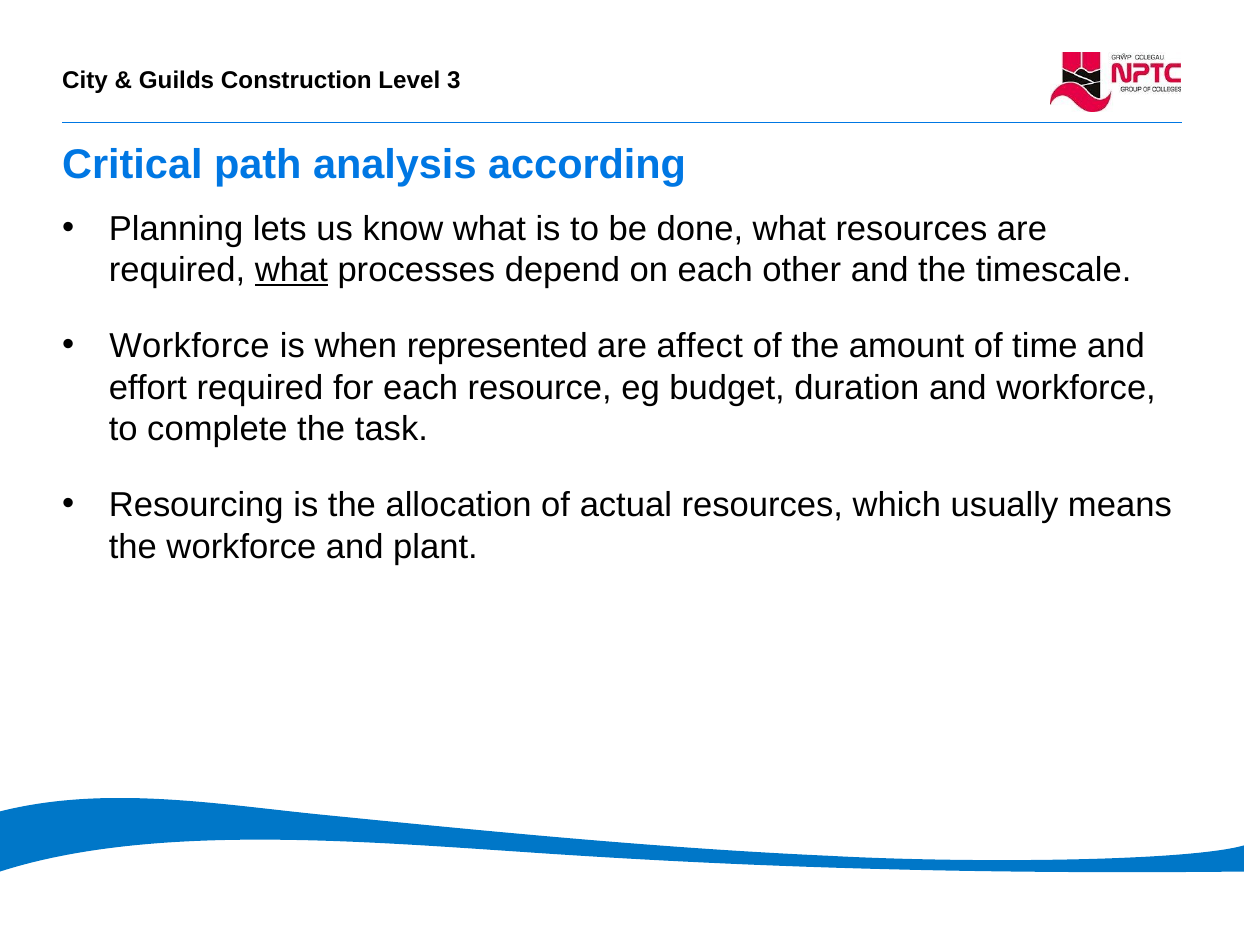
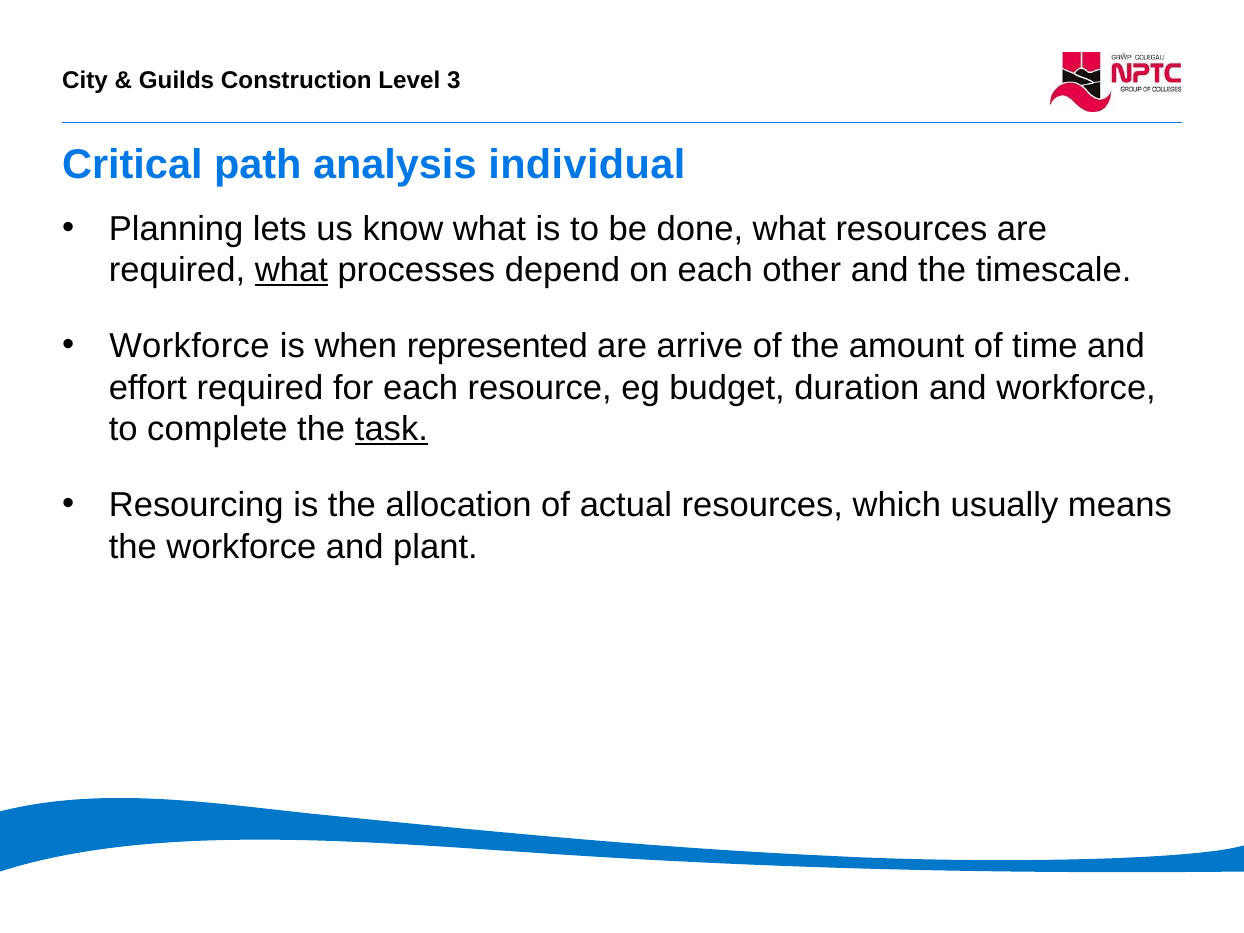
according: according -> individual
affect: affect -> arrive
task underline: none -> present
